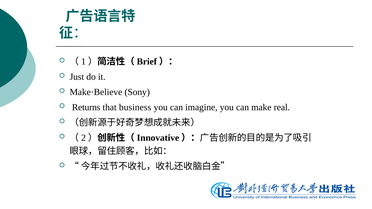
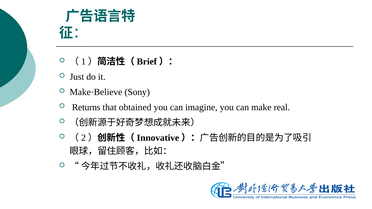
business: business -> obtained
